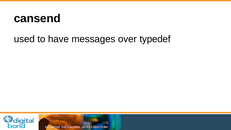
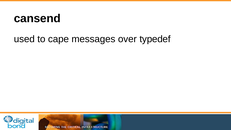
have: have -> cape
